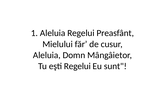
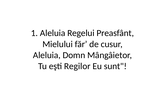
eşti Regelui: Regelui -> Regilor
